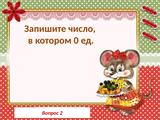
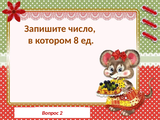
0: 0 -> 8
